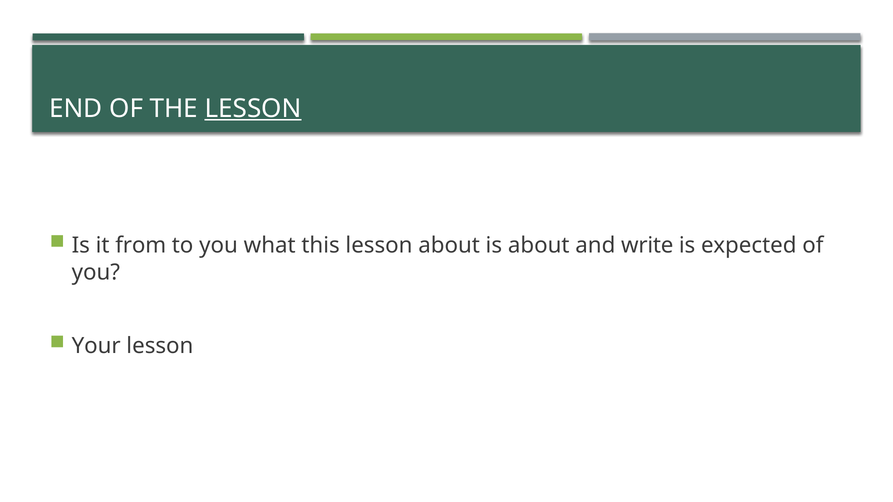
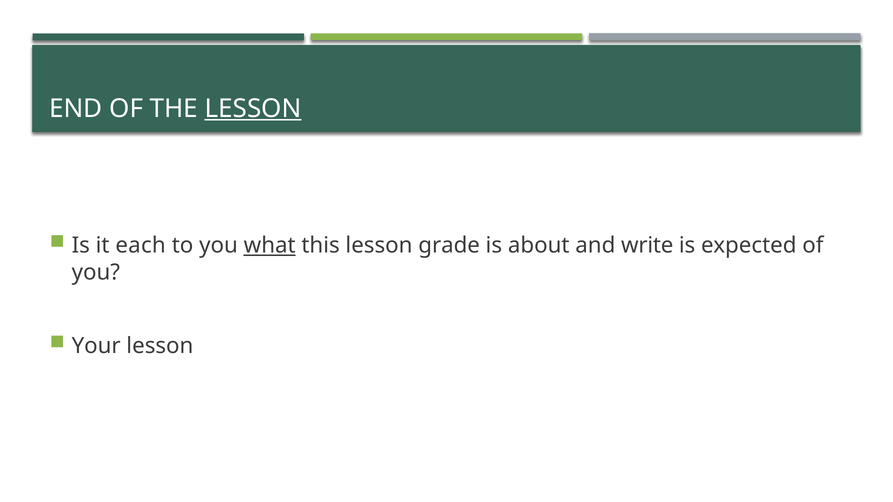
from: from -> each
what underline: none -> present
lesson about: about -> grade
